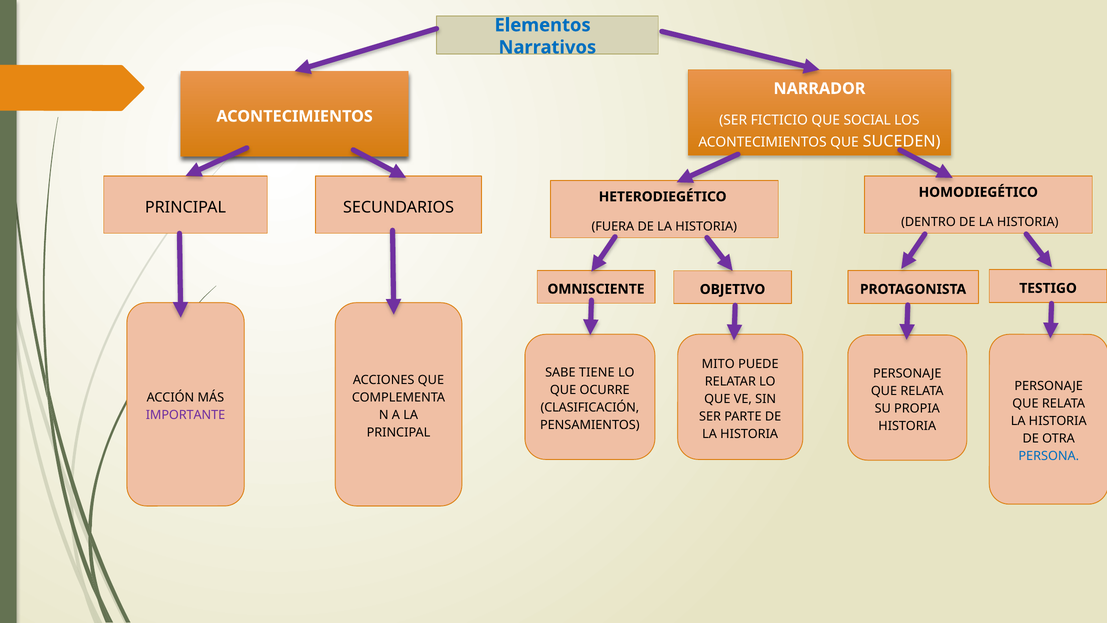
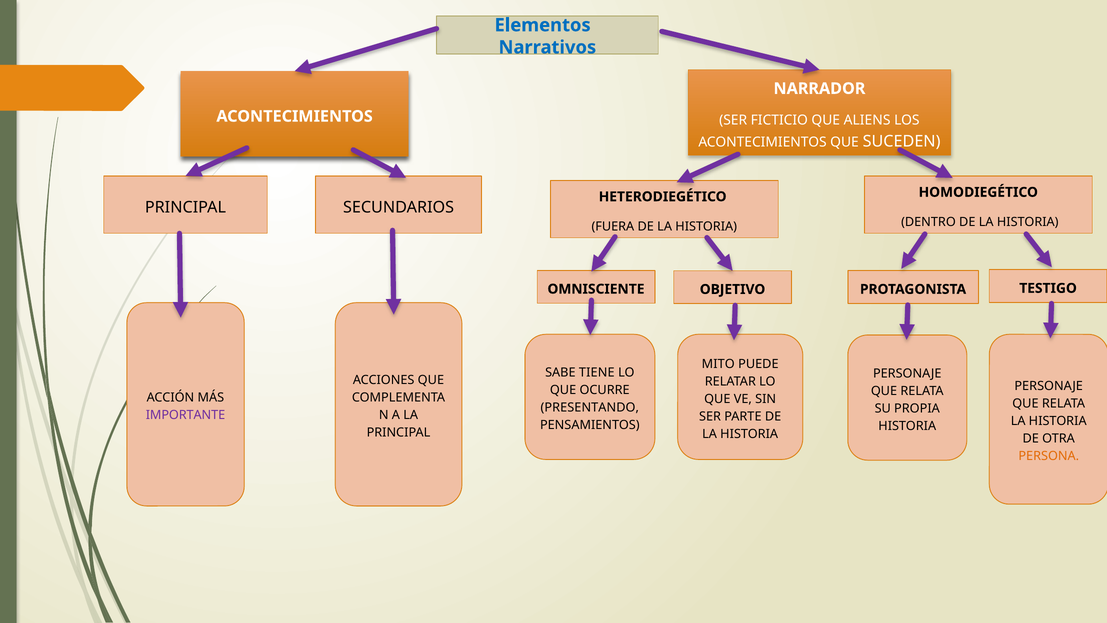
SOCIAL: SOCIAL -> ALIENS
CLASIFICACIÓN: CLASIFICACIÓN -> PRESENTANDO
PERSONA colour: blue -> orange
